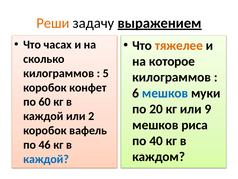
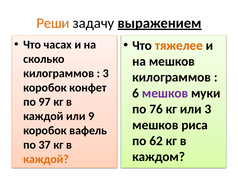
на которое: которое -> мешков
5 at (106, 73): 5 -> 3
мешков at (165, 93) colour: blue -> purple
60: 60 -> 97
20: 20 -> 76
или 9: 9 -> 3
2: 2 -> 9
40: 40 -> 62
46: 46 -> 37
каждой at (46, 159) colour: blue -> orange
